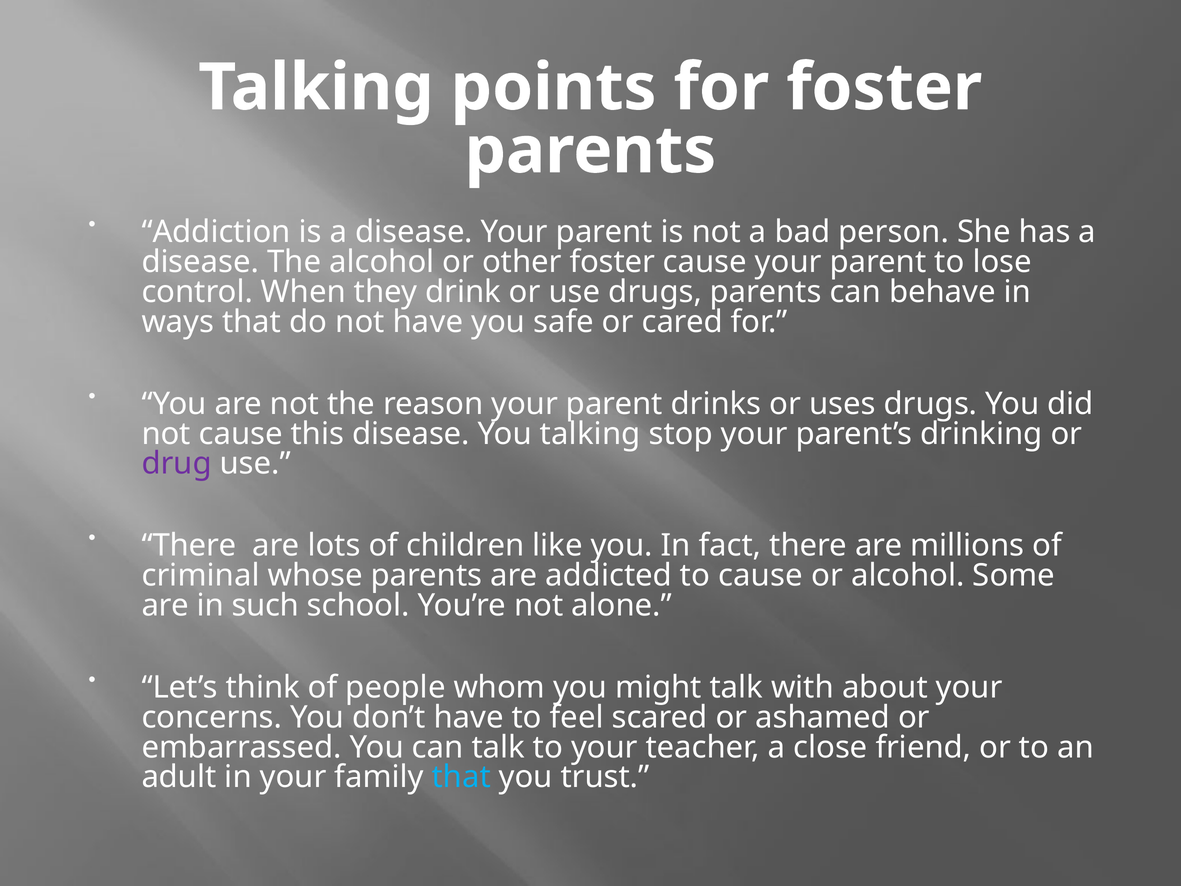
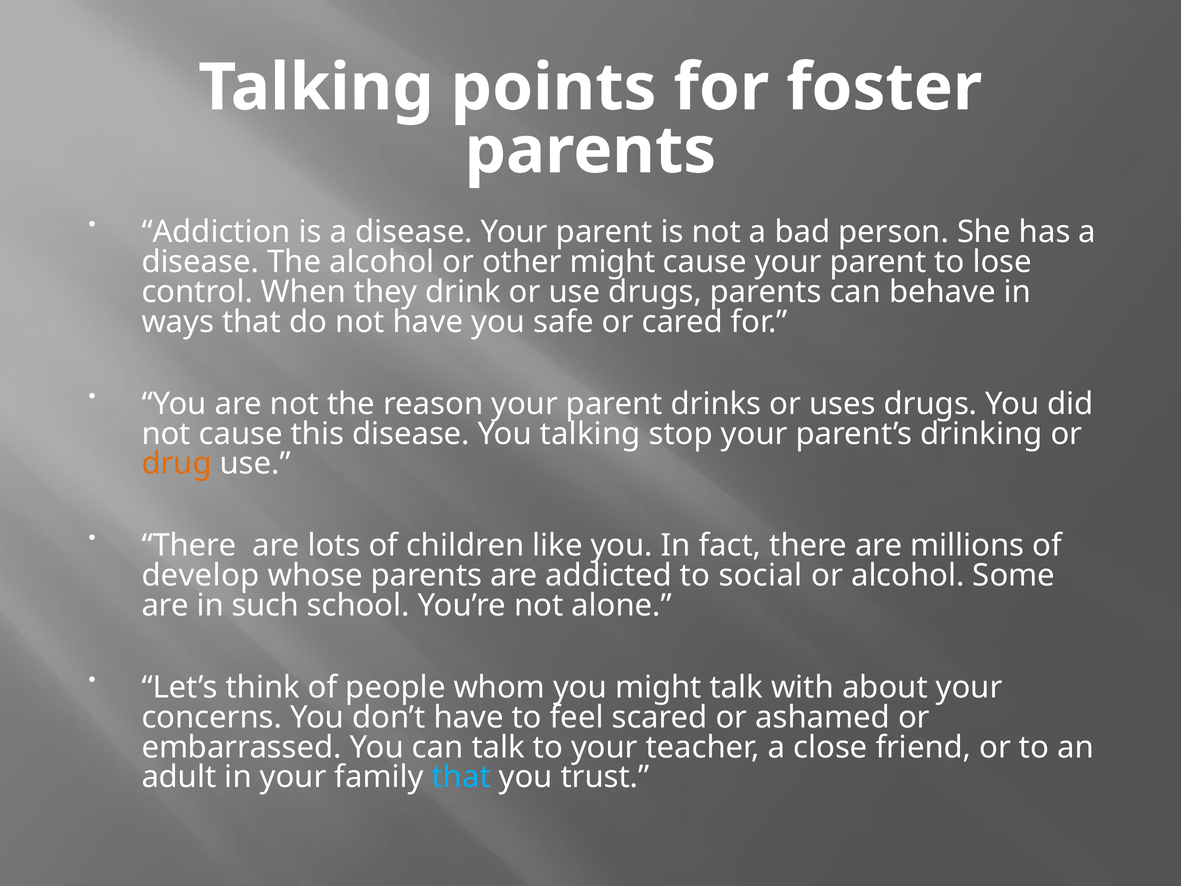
other foster: foster -> might
drug colour: purple -> orange
criminal: criminal -> develop
to cause: cause -> social
